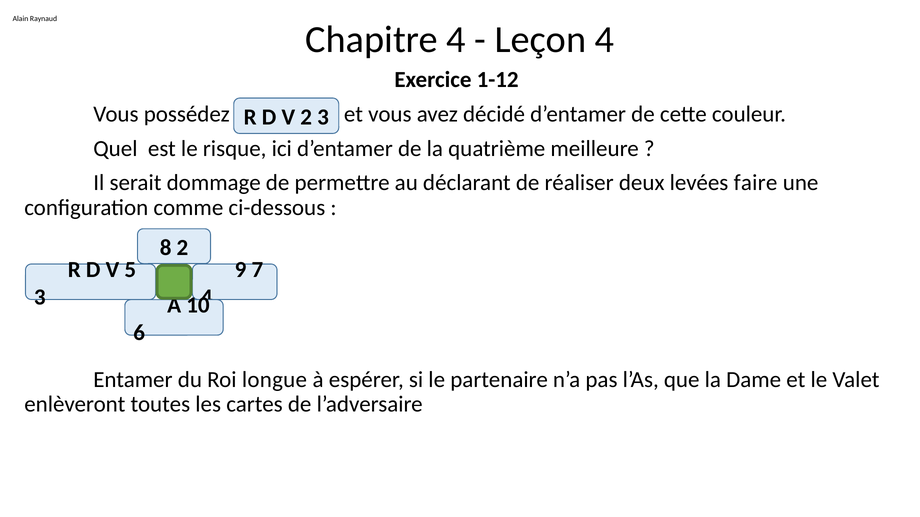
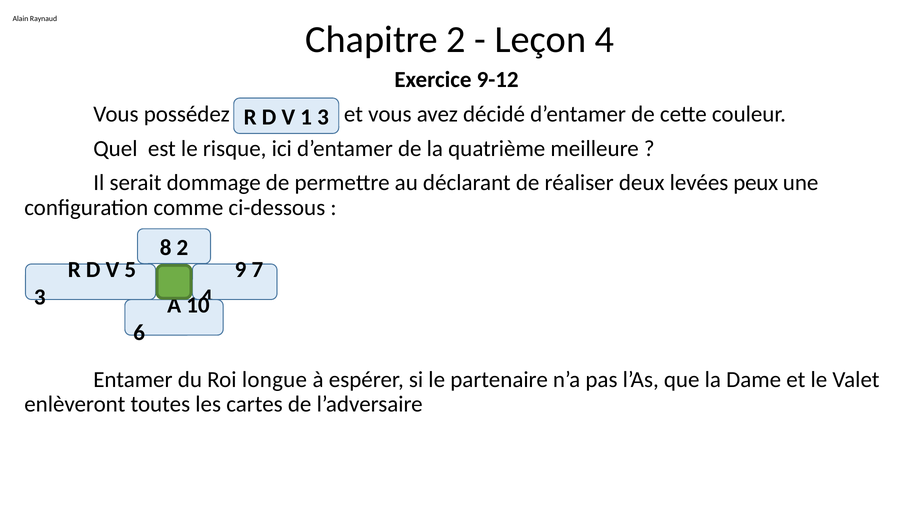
Chapitre 4: 4 -> 2
1-12: 1-12 -> 9-12
V 2: 2 -> 1
faire: faire -> peux
